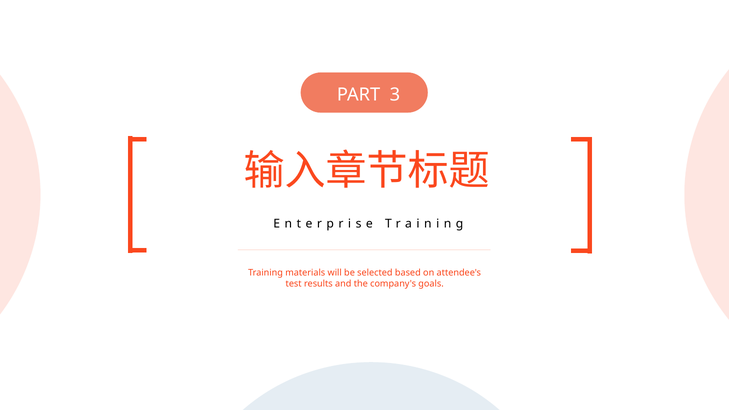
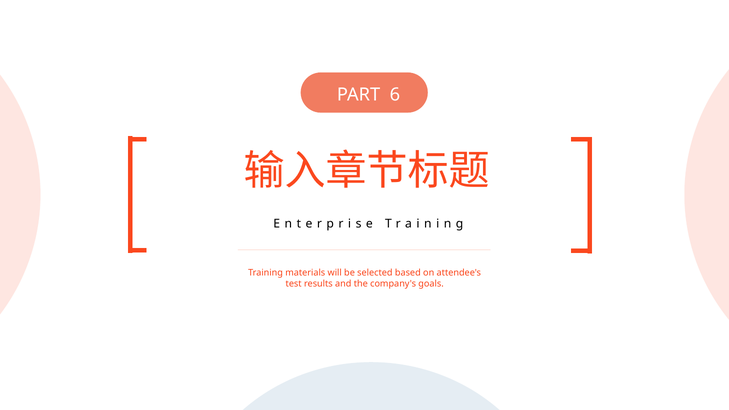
3: 3 -> 6
